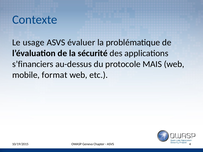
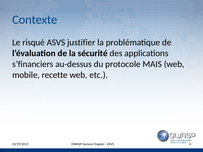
usage: usage -> risqué
évaluer: évaluer -> justifier
format: format -> recette
